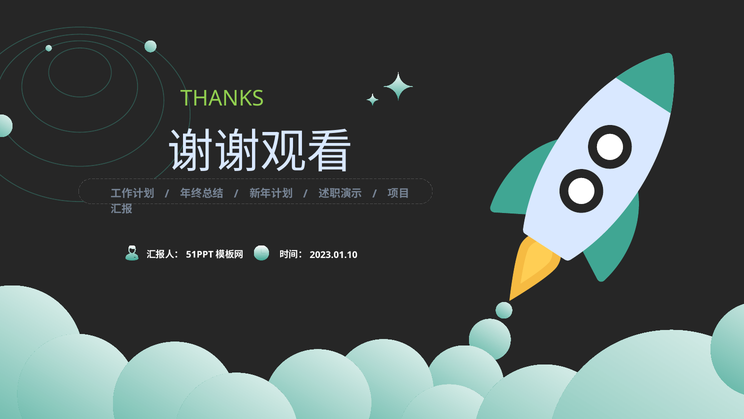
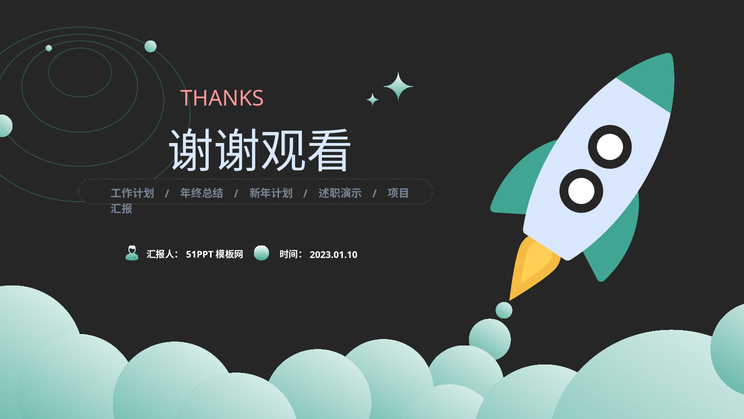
THANKS colour: light green -> pink
